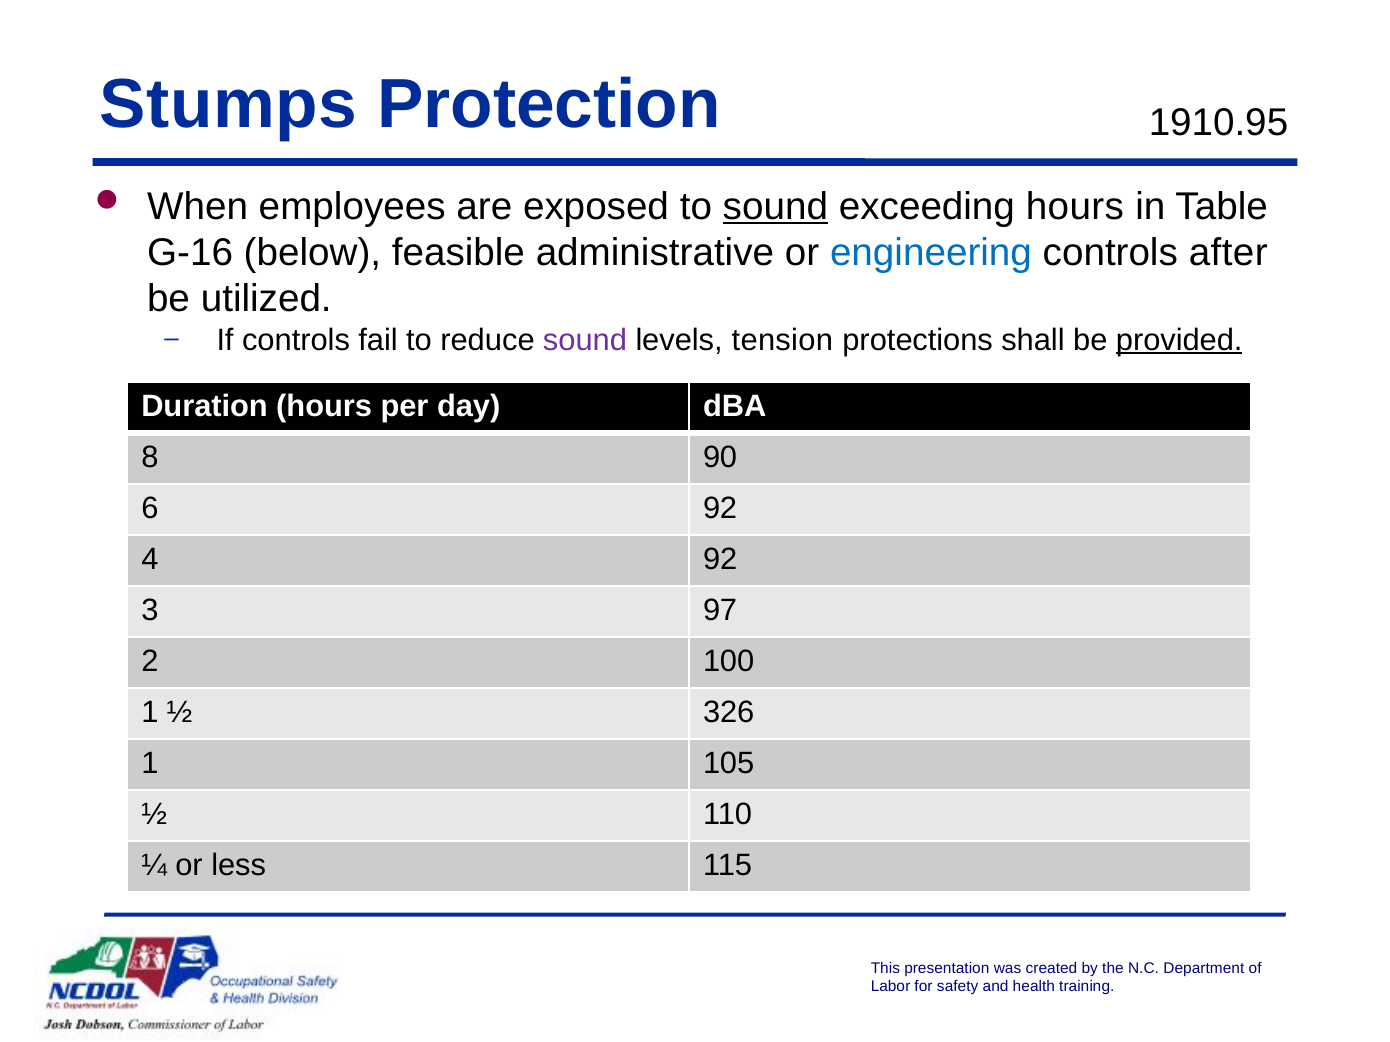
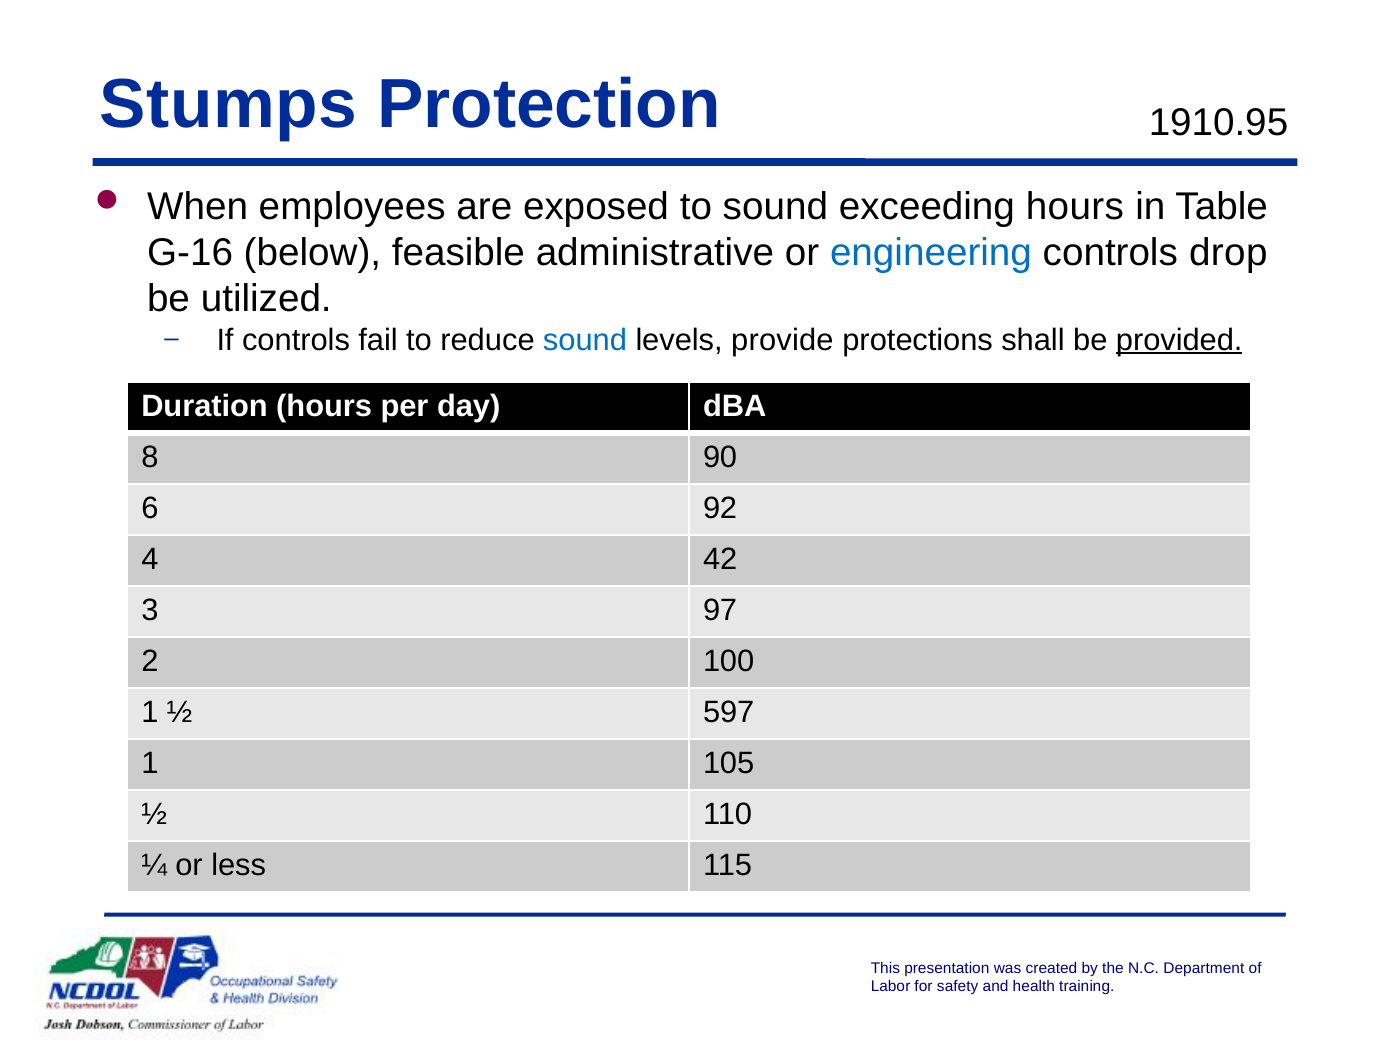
sound at (775, 206) underline: present -> none
after: after -> drop
sound at (585, 340) colour: purple -> blue
tension: tension -> provide
4 92: 92 -> 42
326: 326 -> 597
